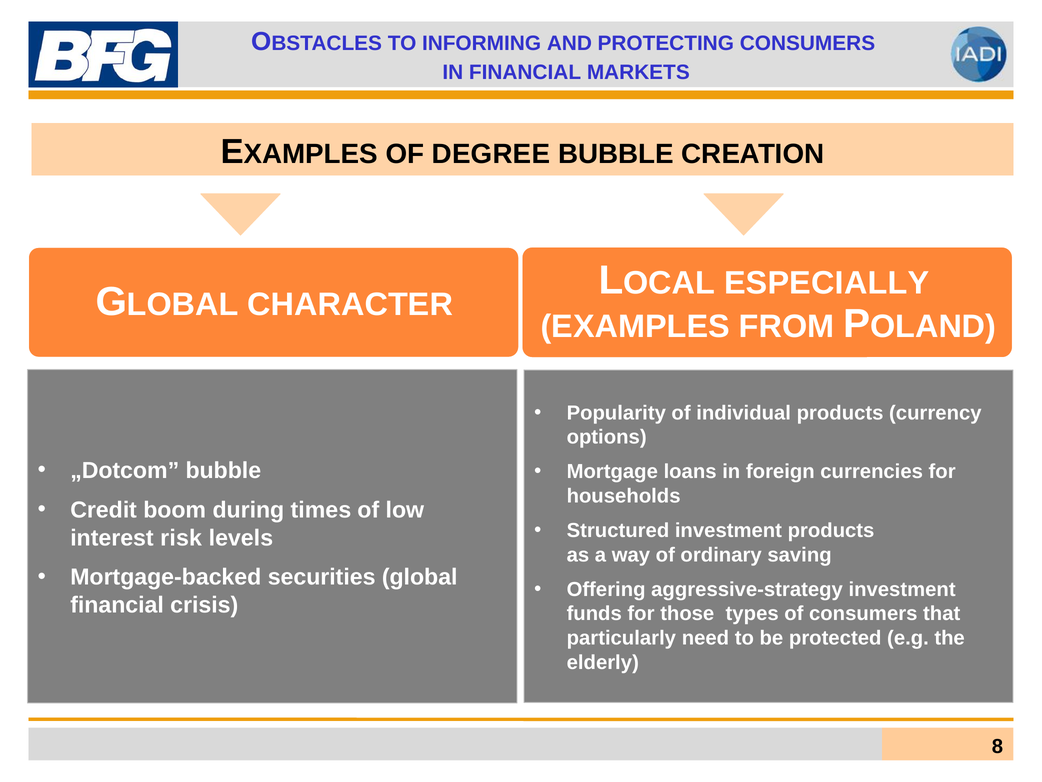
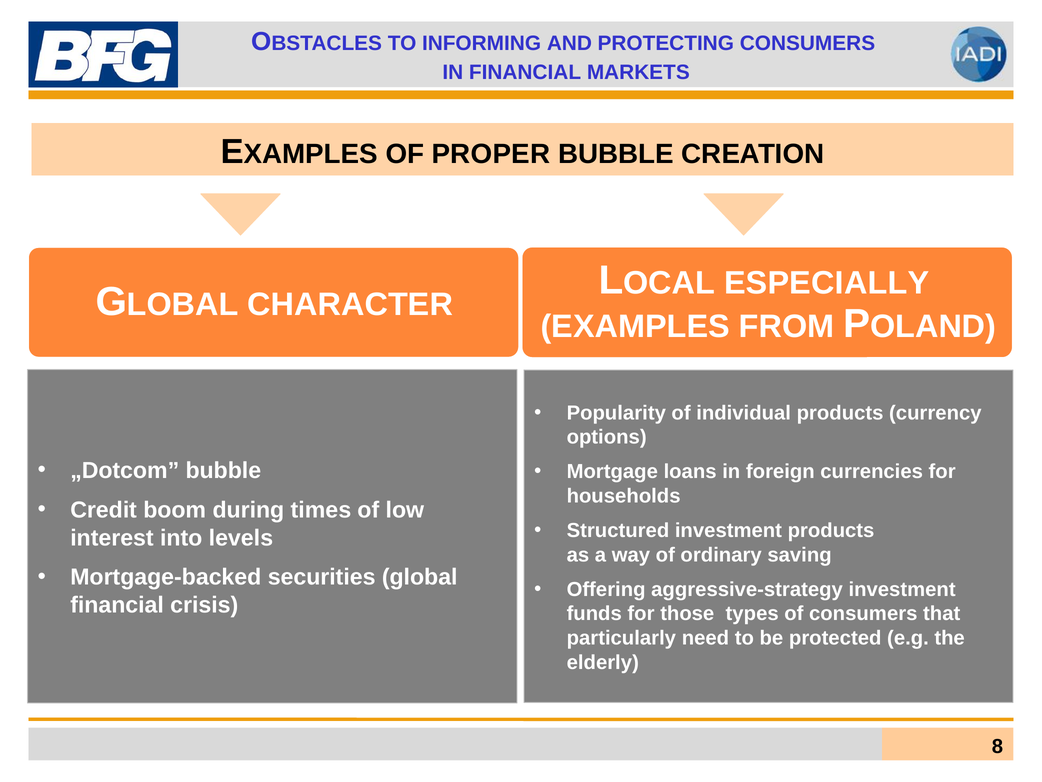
DEGREE: DEGREE -> PROPER
risk: risk -> into
